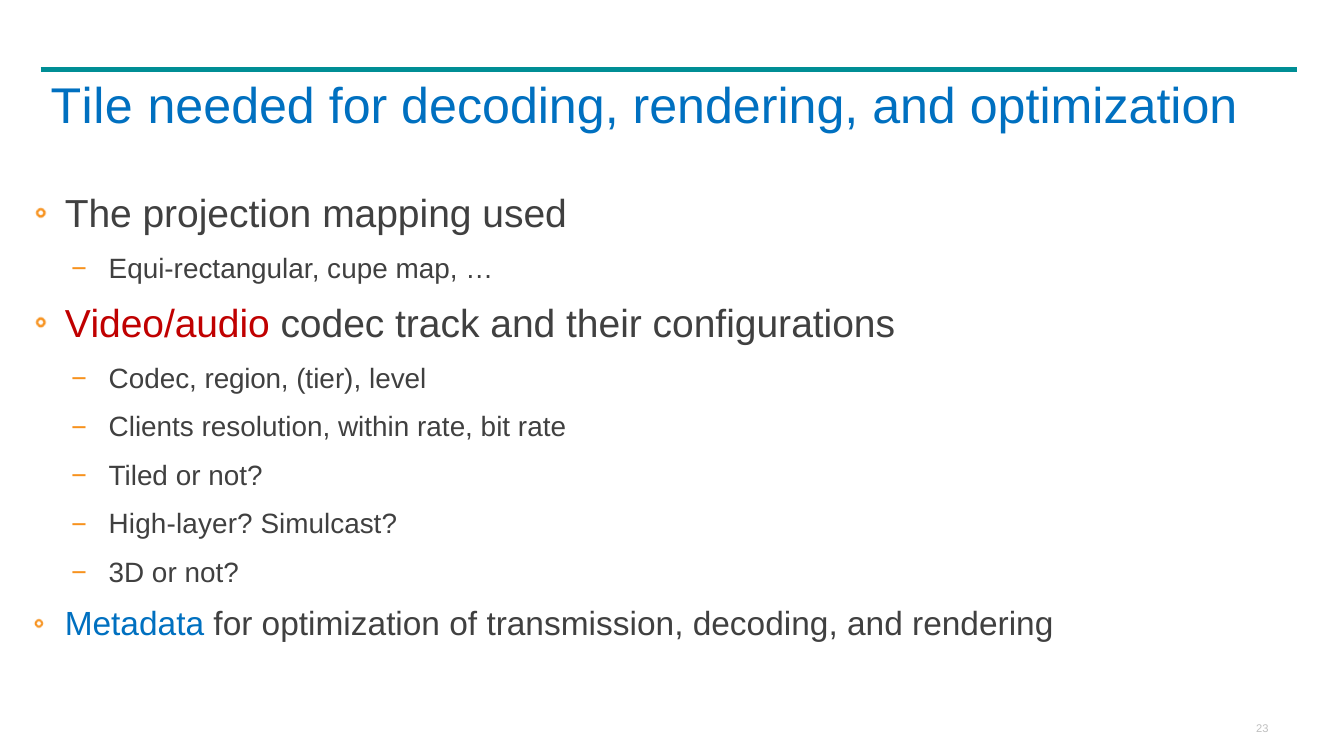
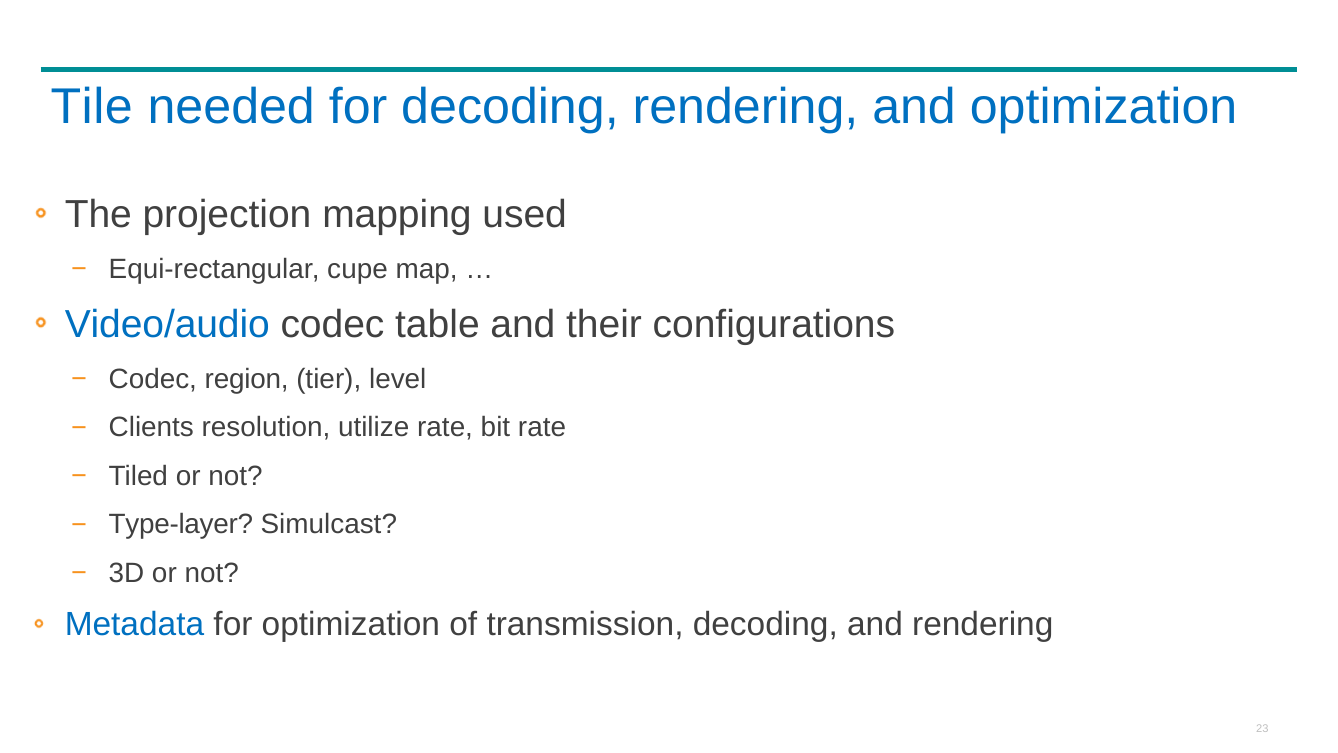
Video/audio colour: red -> blue
track: track -> table
within: within -> utilize
High-layer: High-layer -> Type-layer
